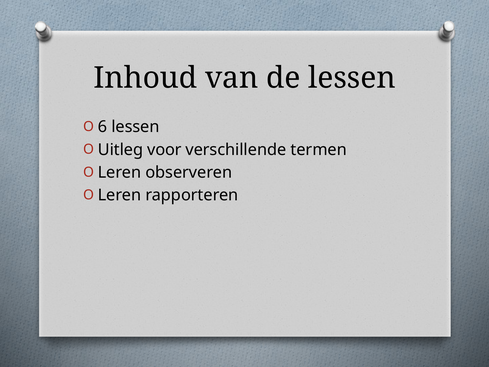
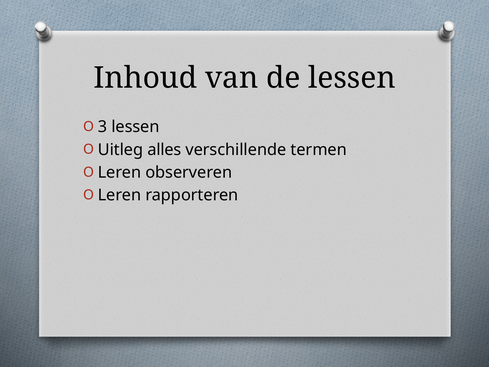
6: 6 -> 3
voor: voor -> alles
